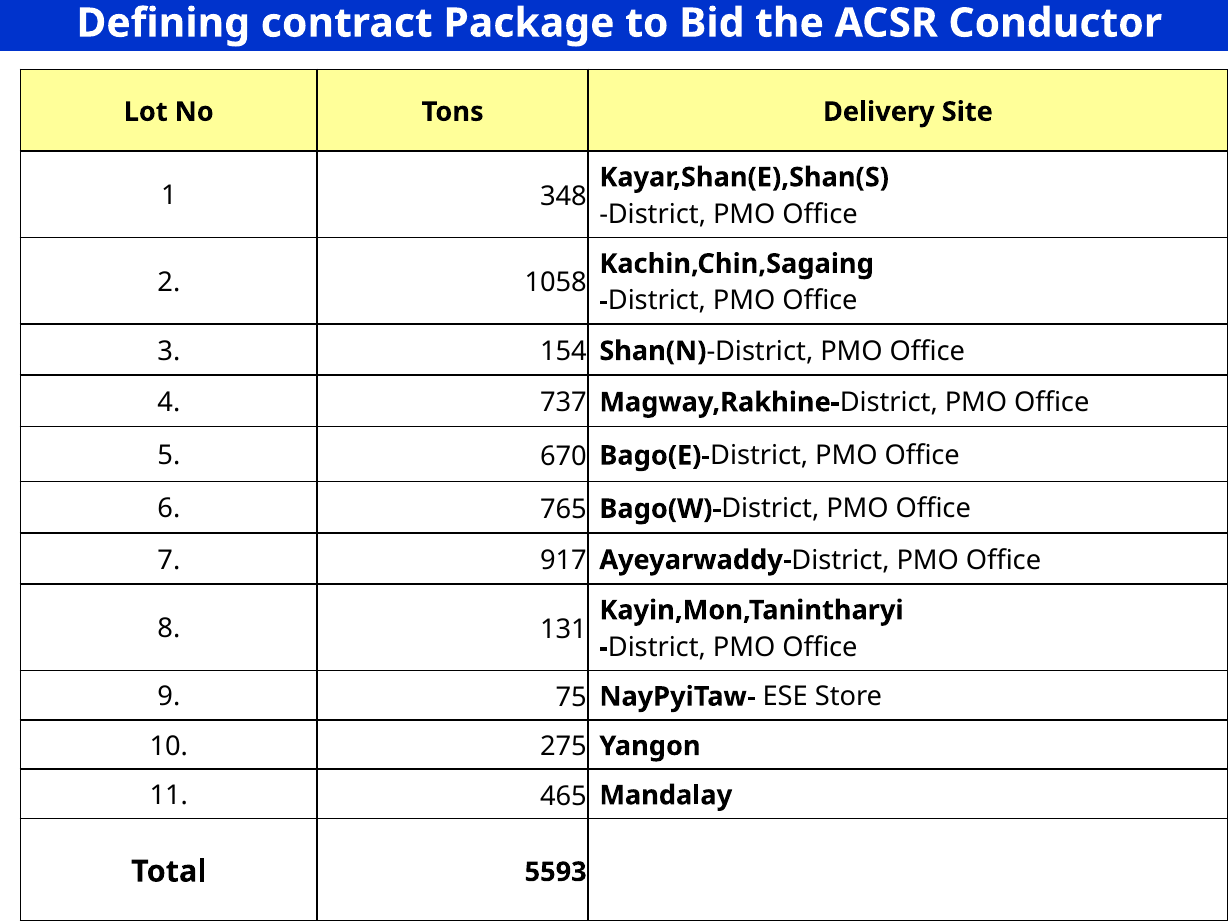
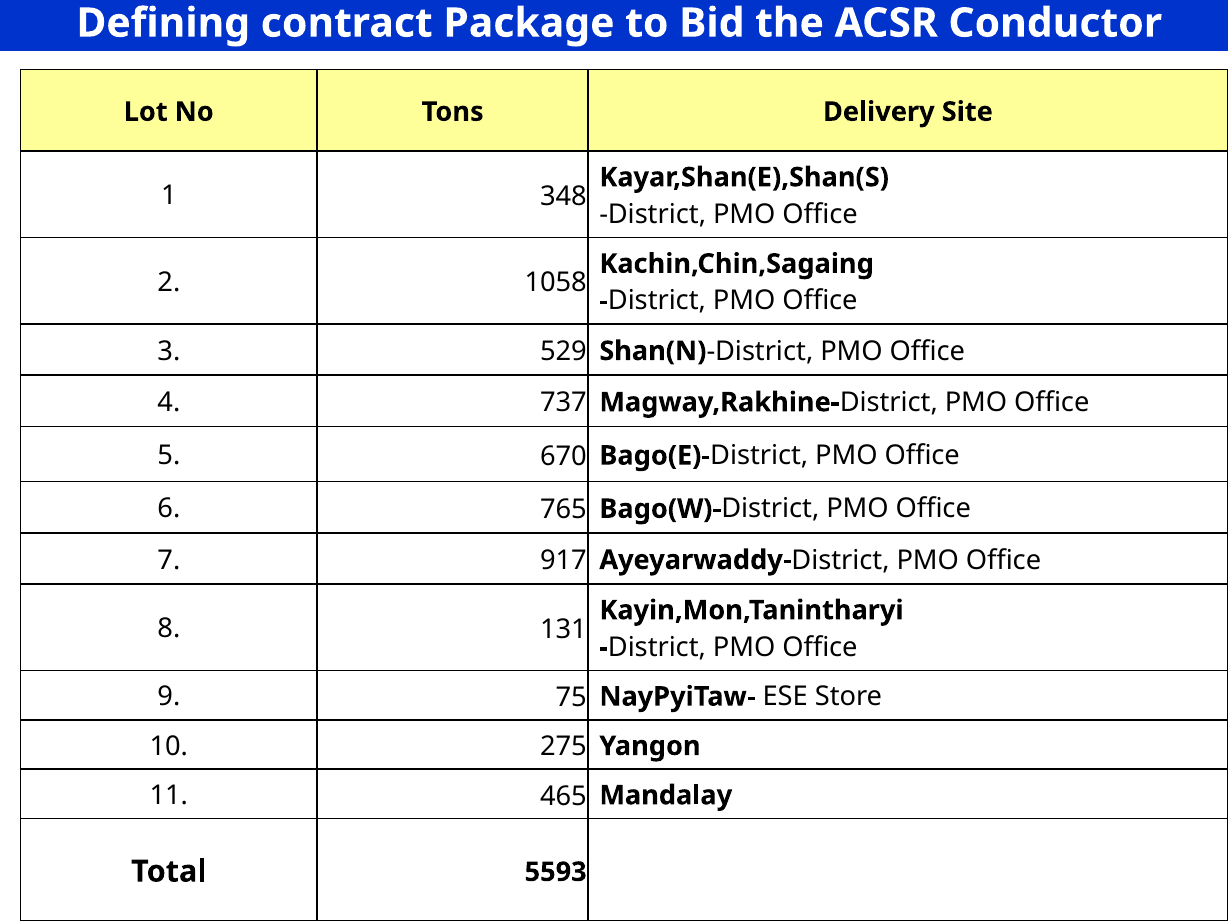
154: 154 -> 529
